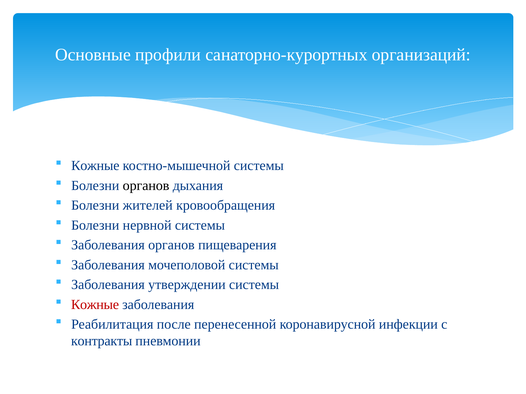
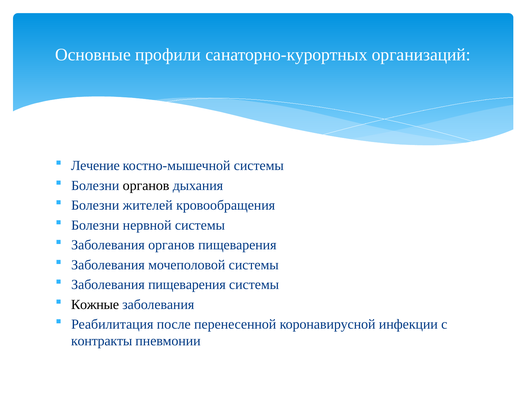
Кожные at (95, 166): Кожные -> Лечение
Заболевания утверждении: утверждении -> пищеварения
Кожные at (95, 305) colour: red -> black
